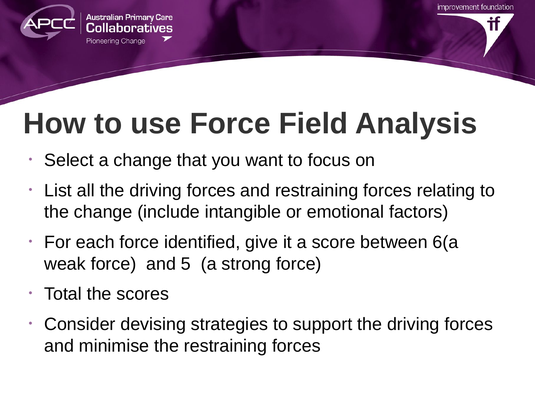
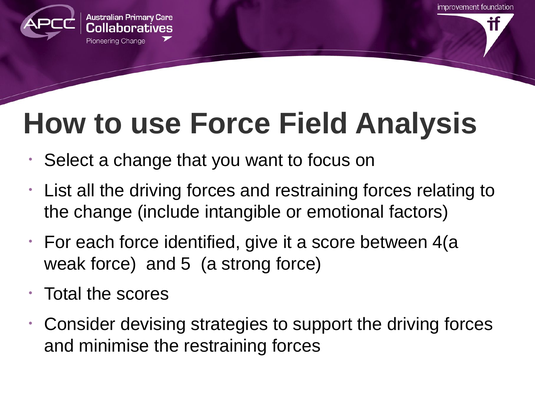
6(a: 6(a -> 4(a
